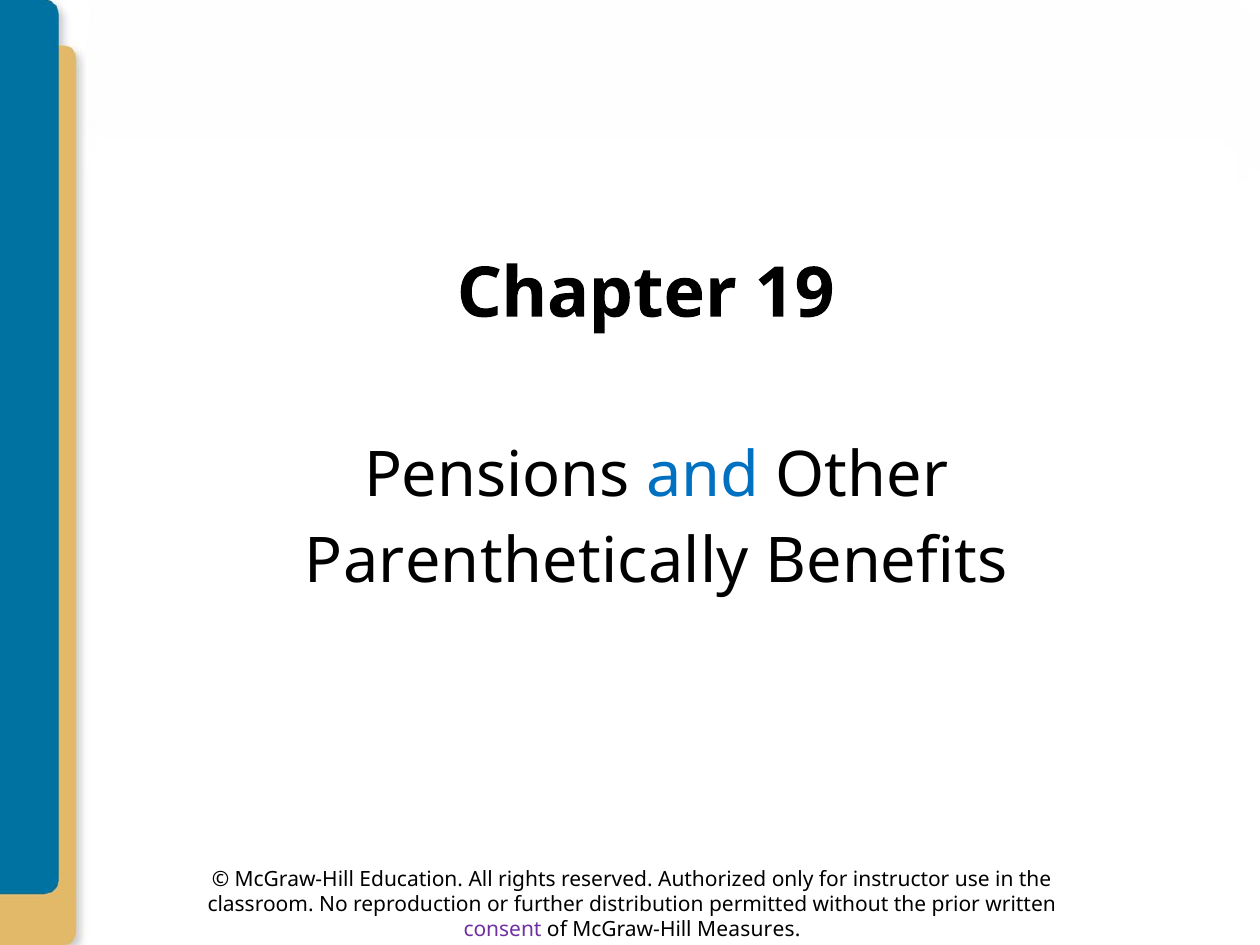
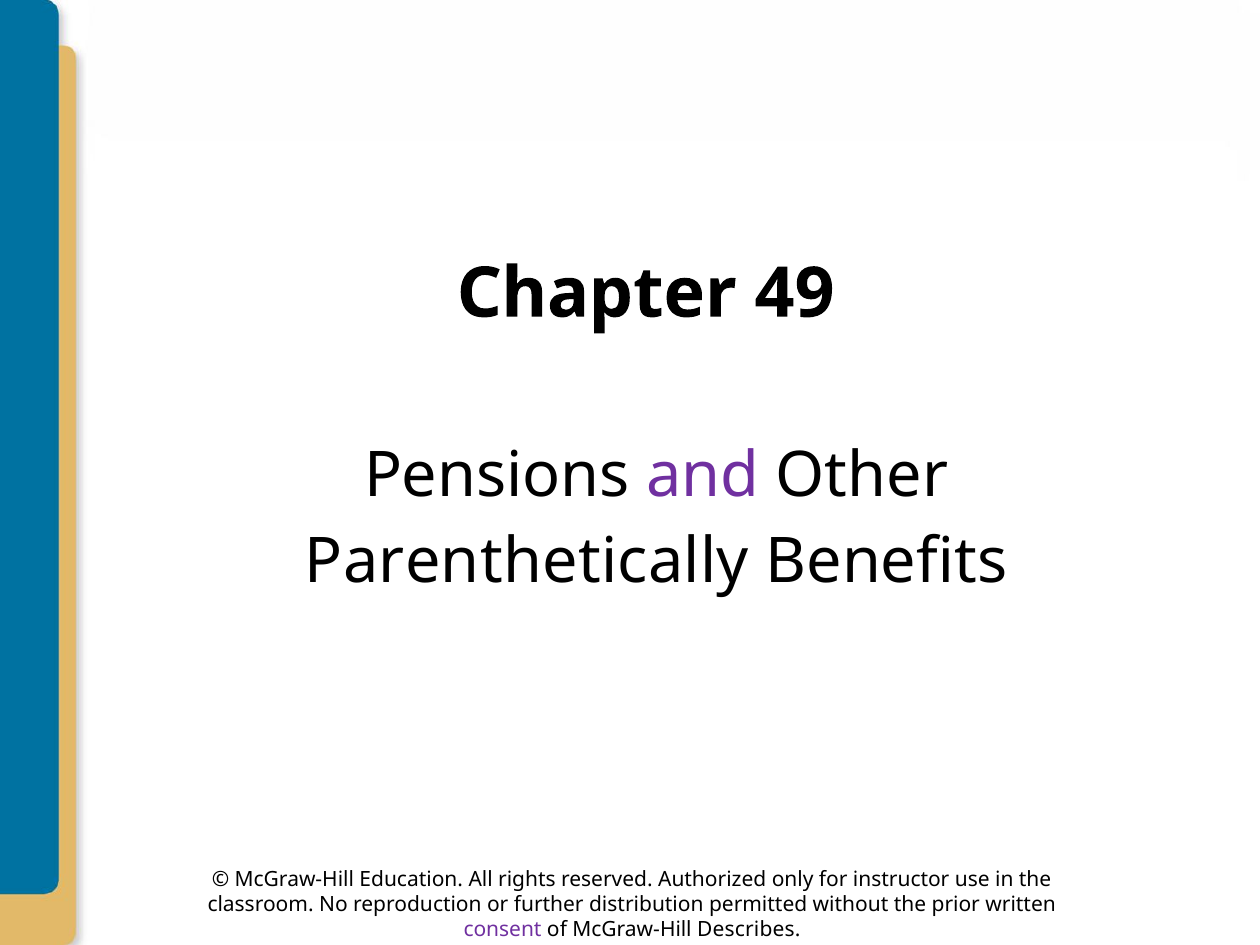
19: 19 -> 49
and colour: blue -> purple
Measures: Measures -> Describes
